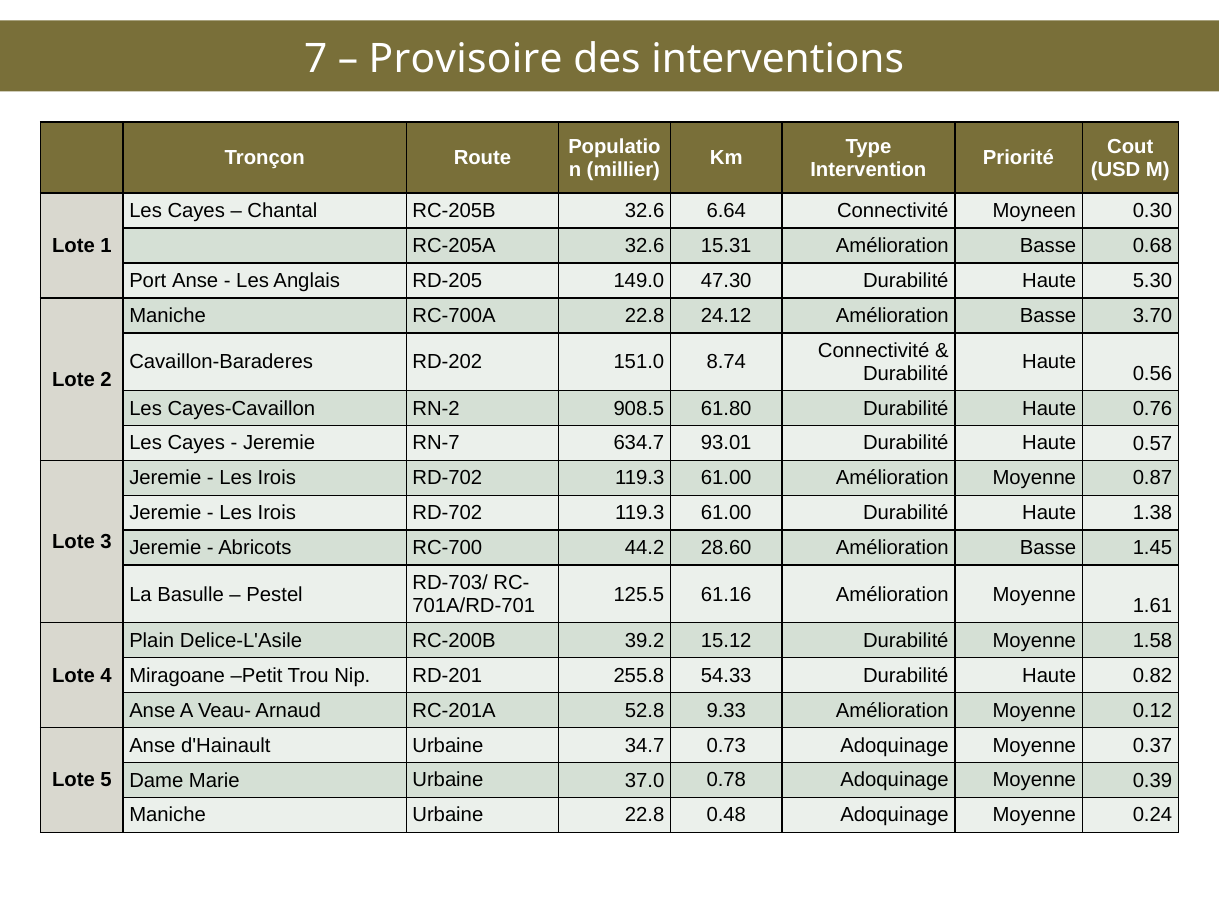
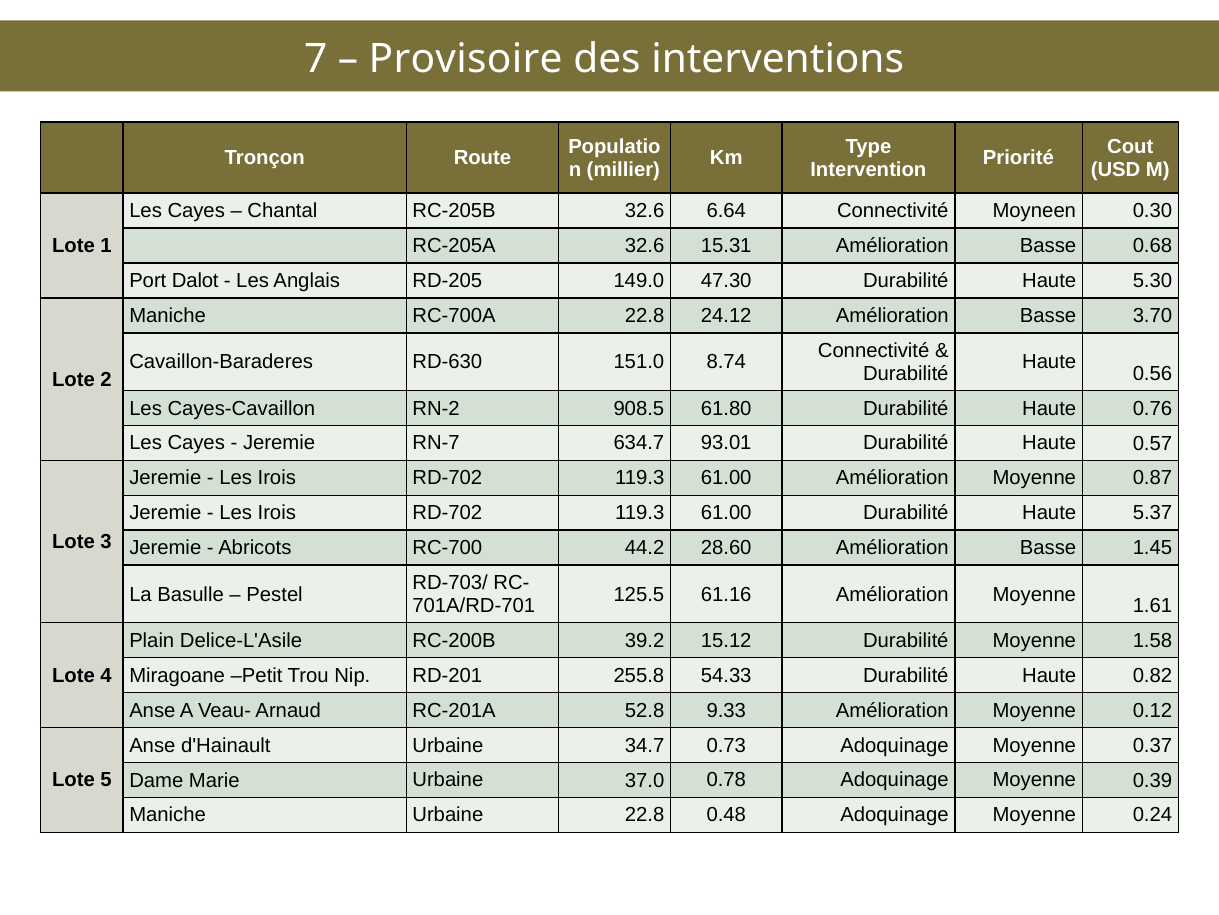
Port Anse: Anse -> Dalot
RD-202: RD-202 -> RD-630
1.38: 1.38 -> 5.37
